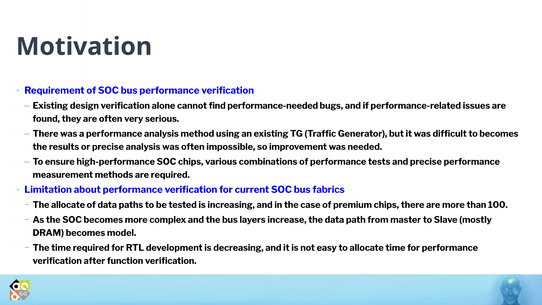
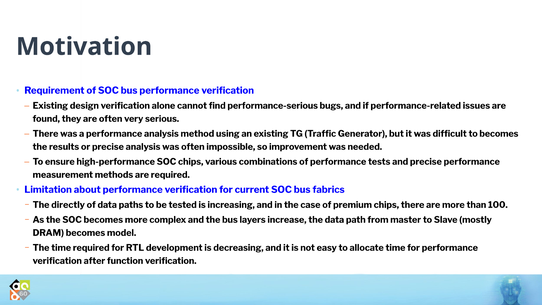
performance-needed: performance-needed -> performance-serious
The allocate: allocate -> directly
